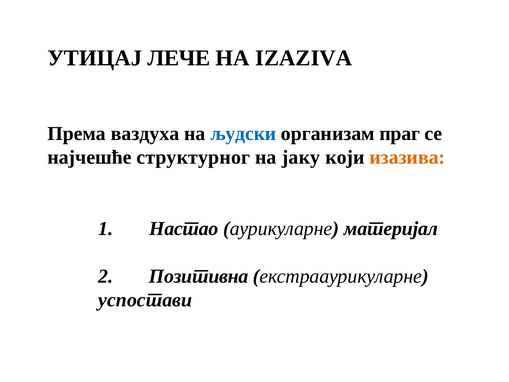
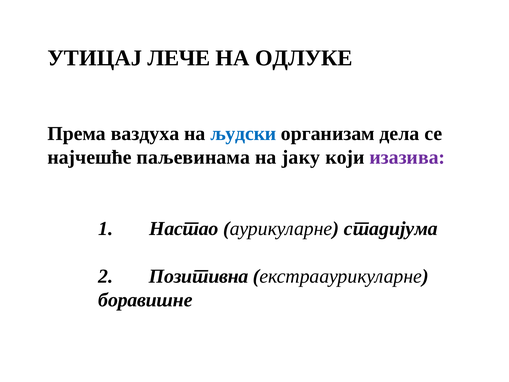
IZAZIVA: IZAZIVA -> ОДЛУКЕ
праг: праг -> дела
структурног: структурног -> паљевинама
изазива colour: orange -> purple
материјал: материјал -> стадијума
успостави: успостави -> боравишне
